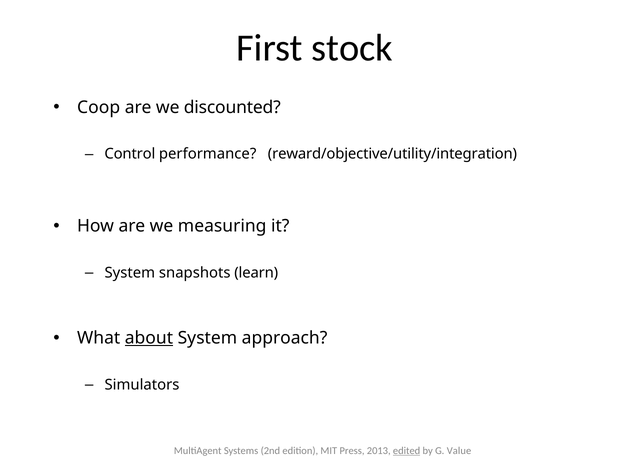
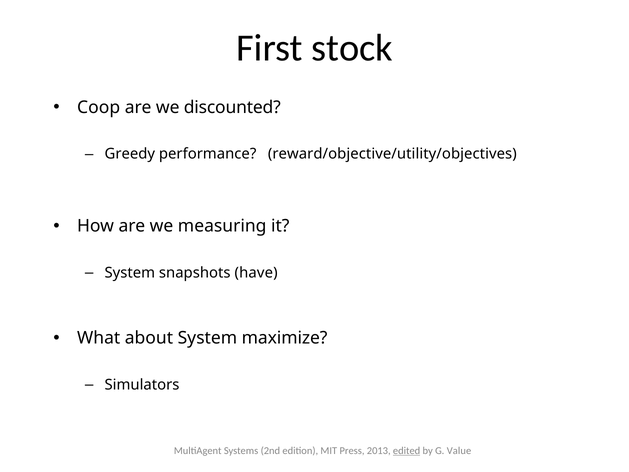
Control: Control -> Greedy
reward/objective/utility/integration: reward/objective/utility/integration -> reward/objective/utility/objectives
learn: learn -> have
about underline: present -> none
approach: approach -> maximize
